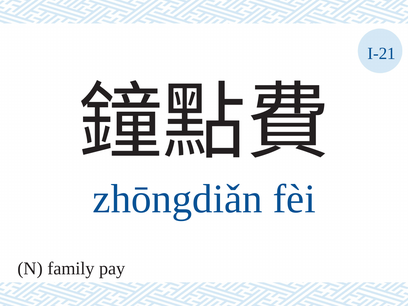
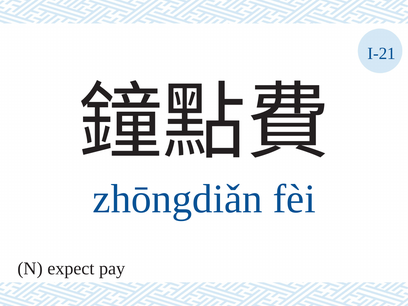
family: family -> expect
